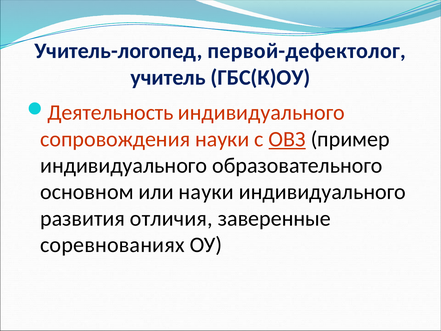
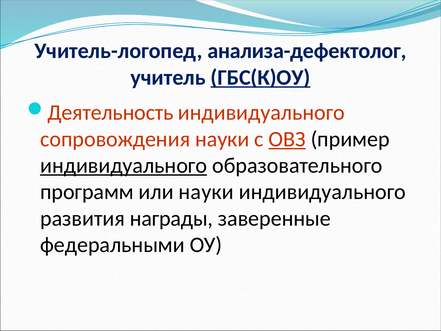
первой-дефектолог: первой-дефектолог -> анализа-дефектолог
ГБС(К)ОУ underline: none -> present
индивидуального at (124, 165) underline: none -> present
основном: основном -> программ
отличия: отличия -> награды
соревнованиях: соревнованиях -> федеральными
